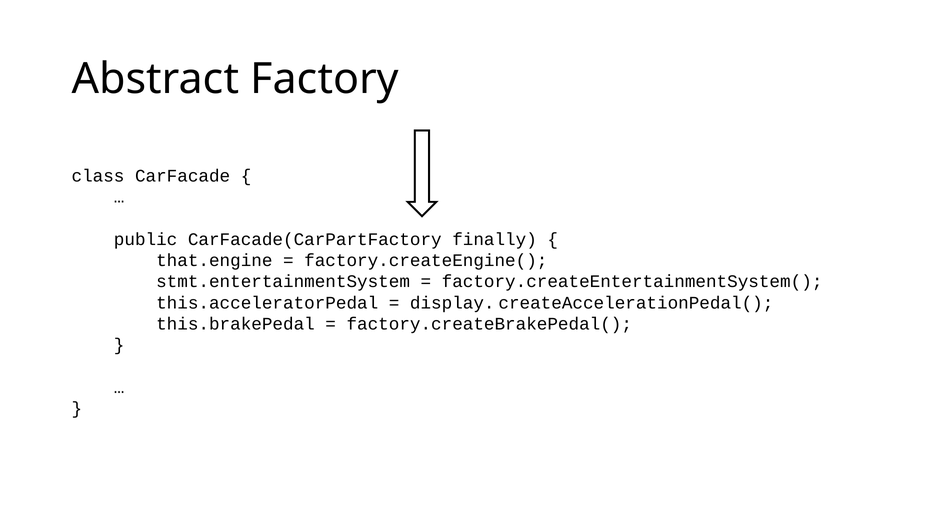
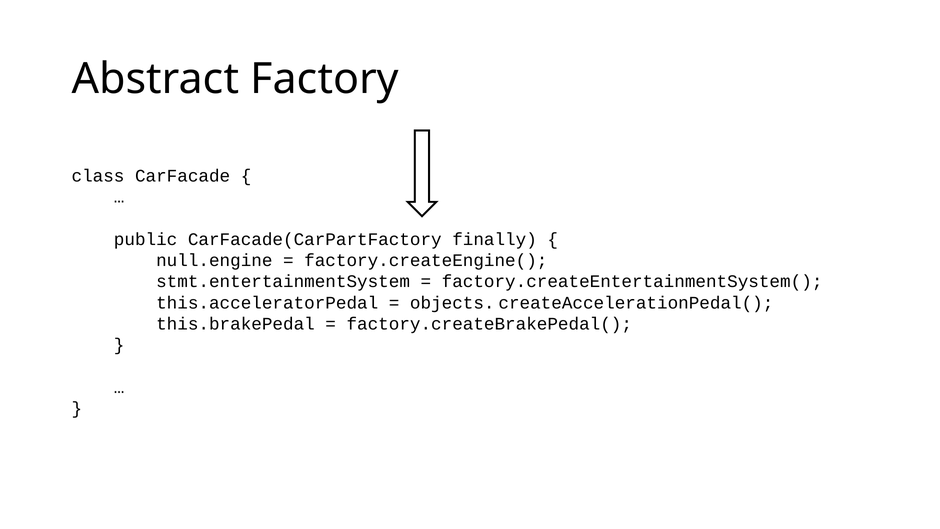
that.engine: that.engine -> null.engine
display: display -> objects
